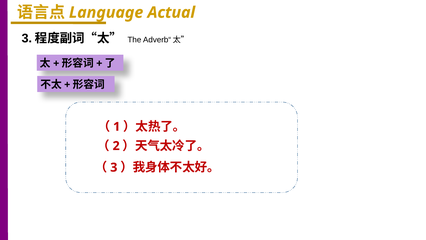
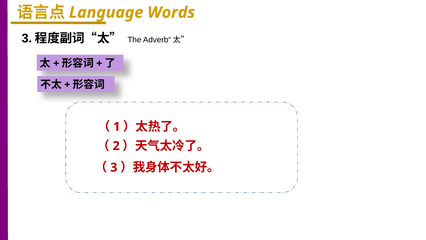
Actual: Actual -> Words
